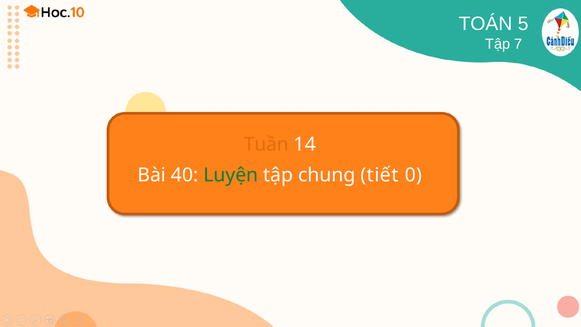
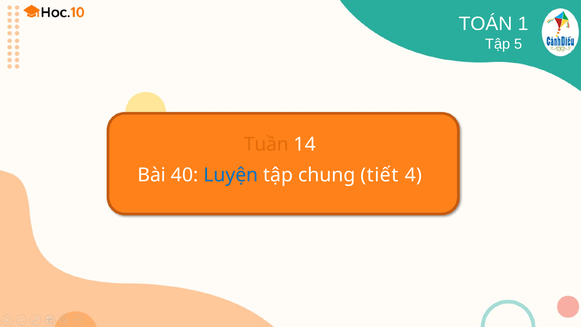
5: 5 -> 1
7: 7 -> 5
Luyện colour: green -> blue
0: 0 -> 4
